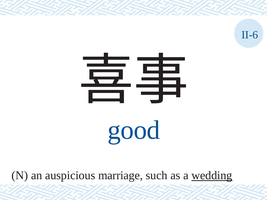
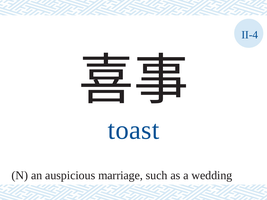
II-6: II-6 -> II-4
good: good -> toast
wedding underline: present -> none
